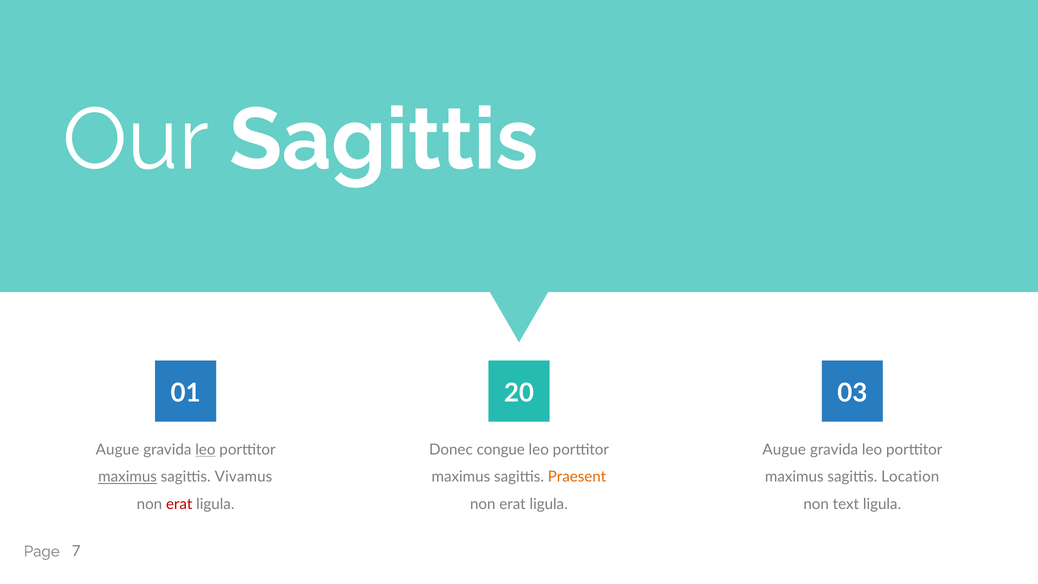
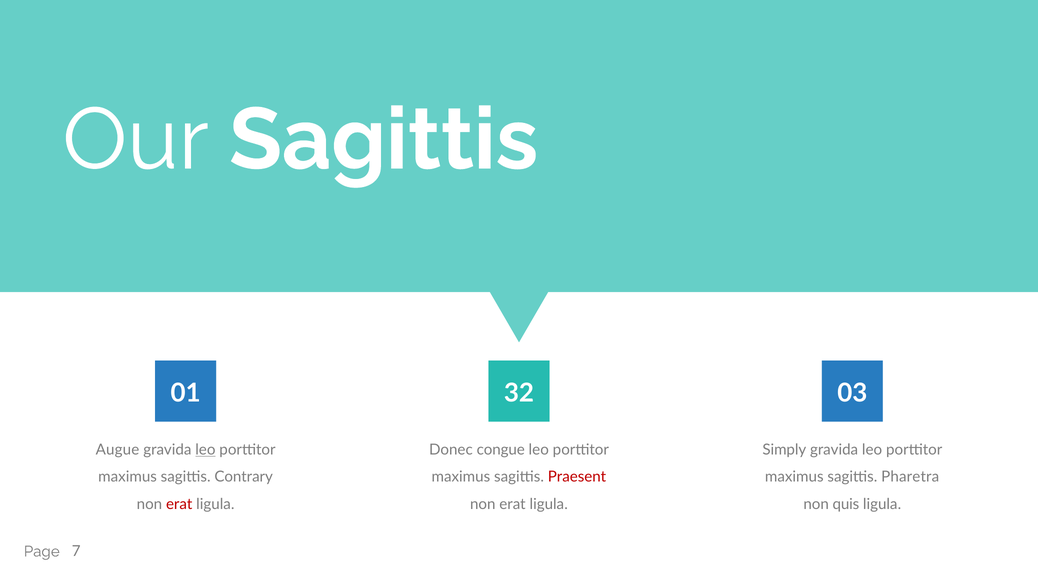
20: 20 -> 32
Augue at (784, 450): Augue -> Simply
maximus at (128, 477) underline: present -> none
Vivamus: Vivamus -> Contrary
Praesent colour: orange -> red
Location: Location -> Pharetra
text: text -> quis
